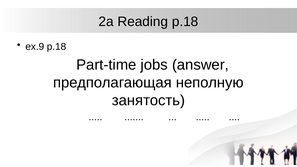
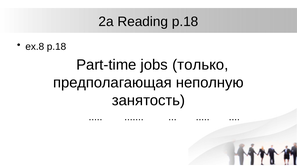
ex.9: ex.9 -> ex.8
answer: answer -> только
